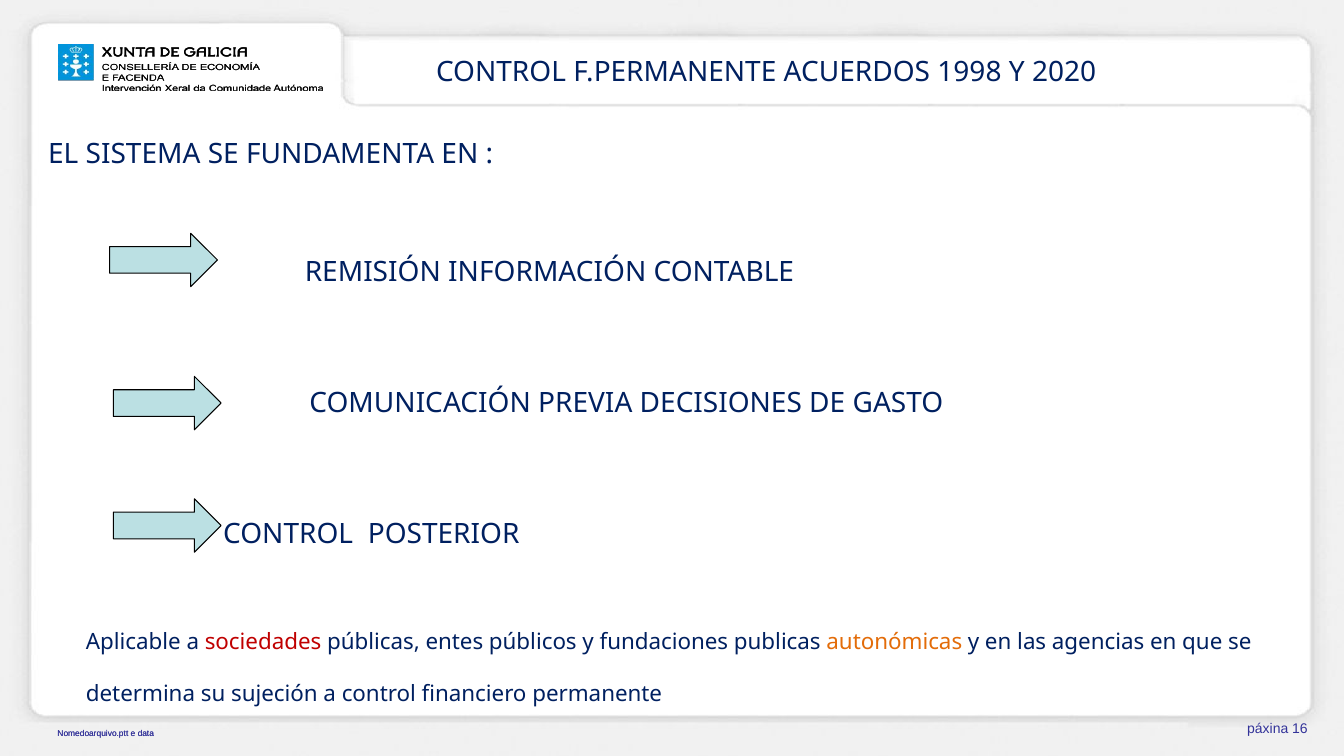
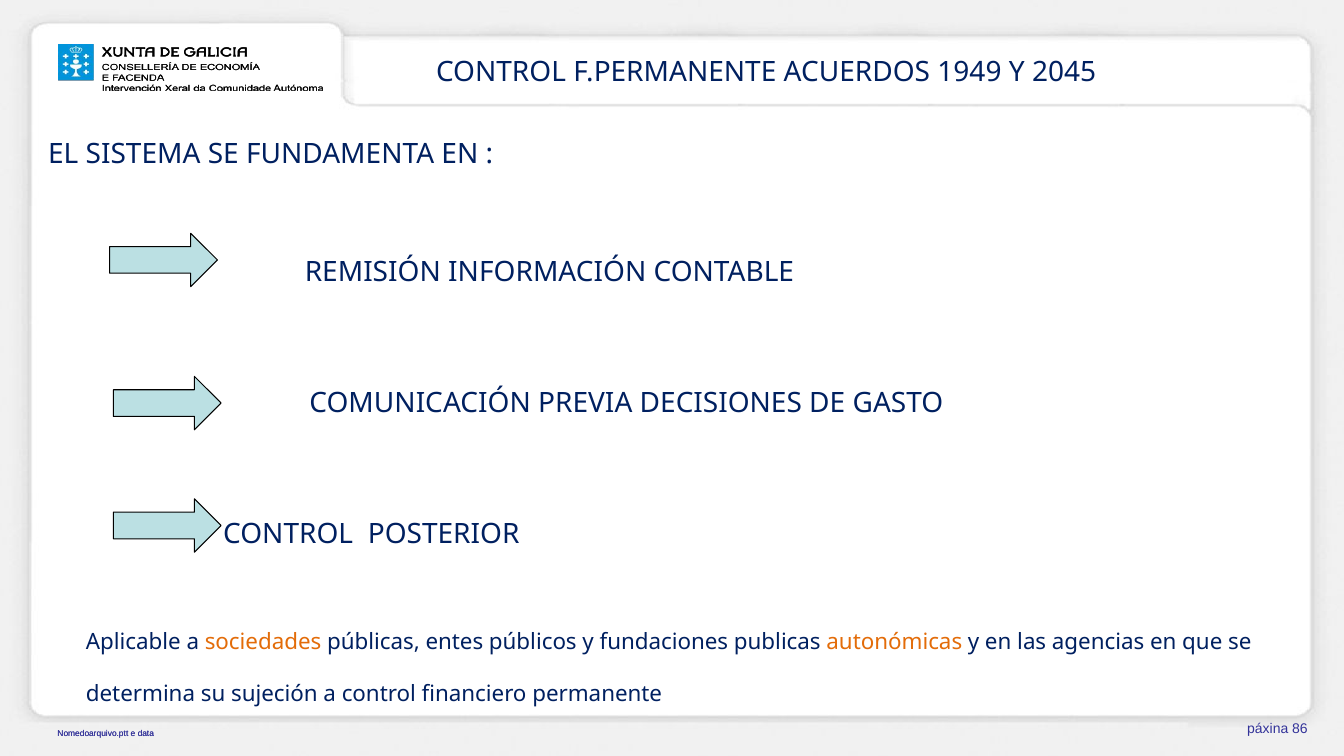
1998: 1998 -> 1949
2020: 2020 -> 2045
sociedades colour: red -> orange
16: 16 -> 86
